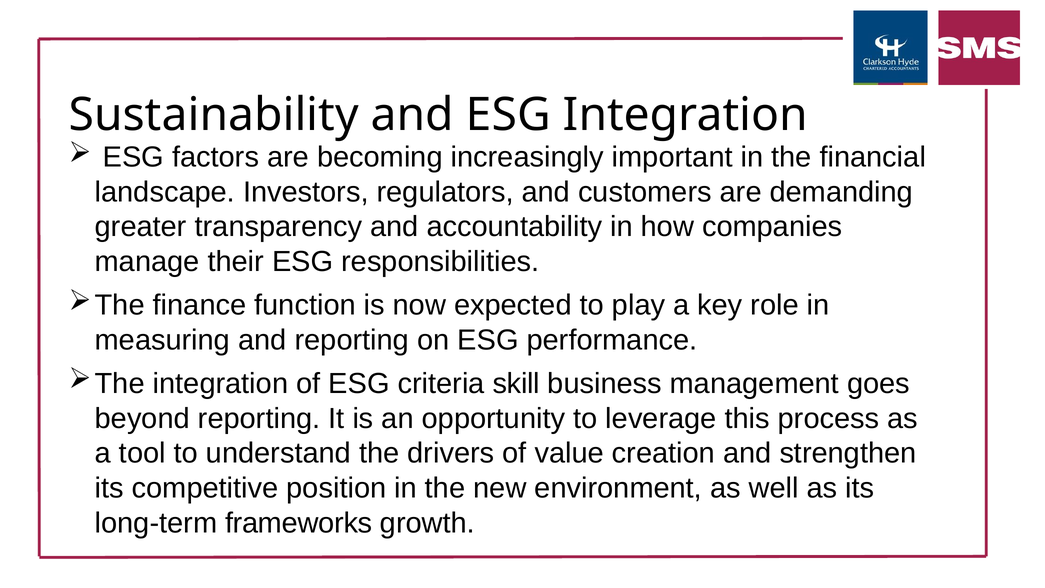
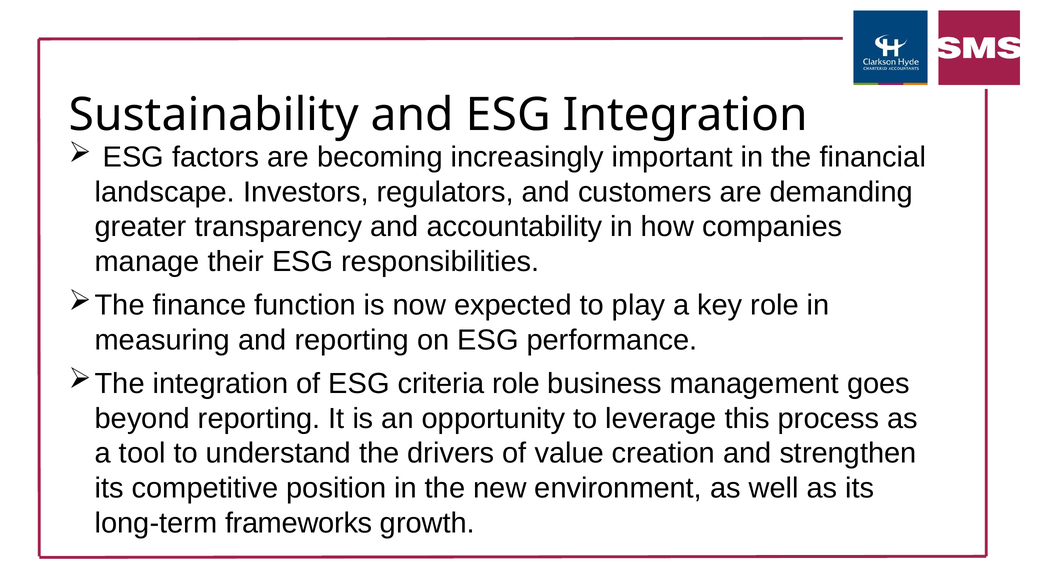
criteria skill: skill -> role
